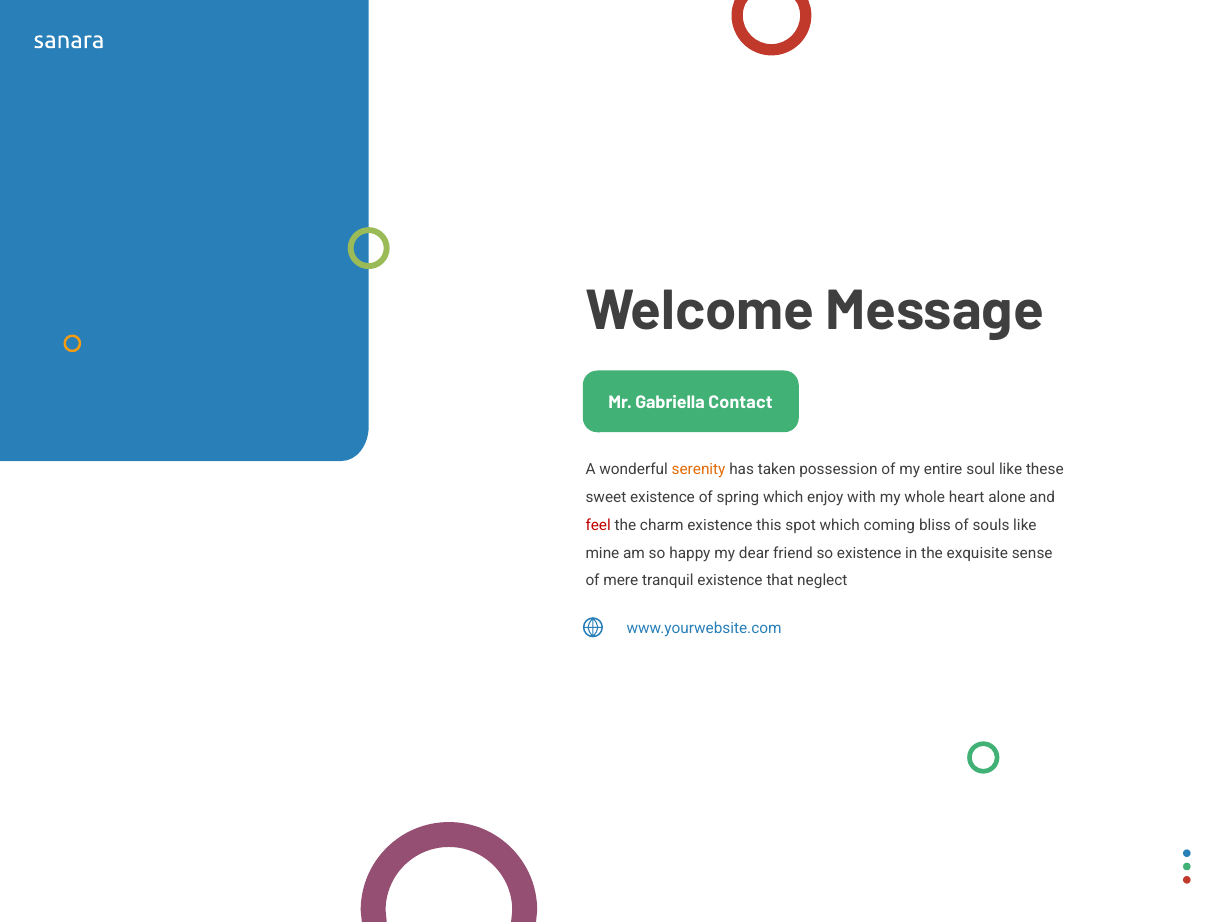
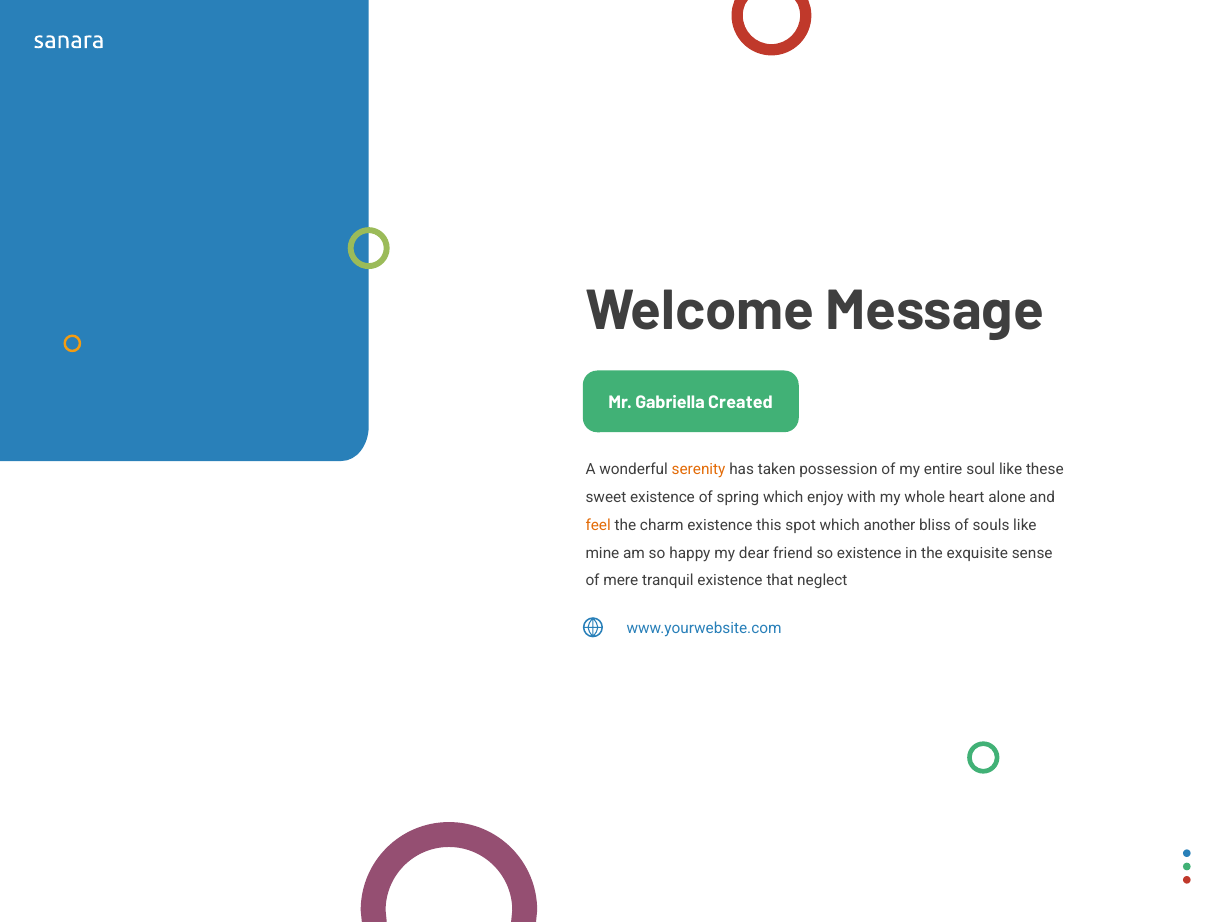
Contact: Contact -> Created
feel colour: red -> orange
coming: coming -> another
